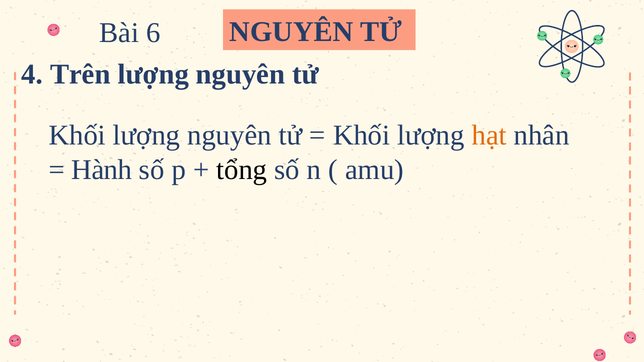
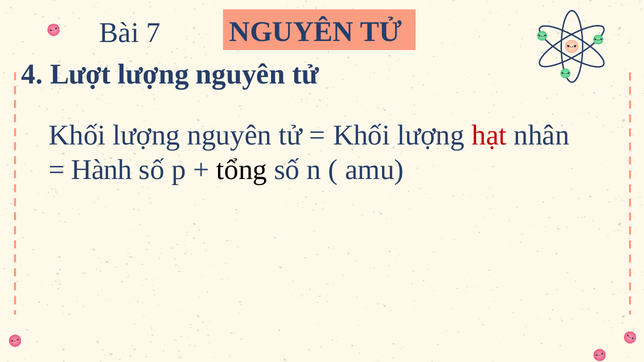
6: 6 -> 7
Trên: Trên -> Lượt
hạt colour: orange -> red
